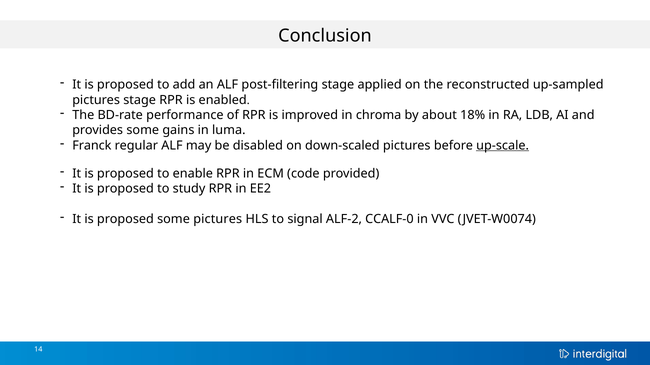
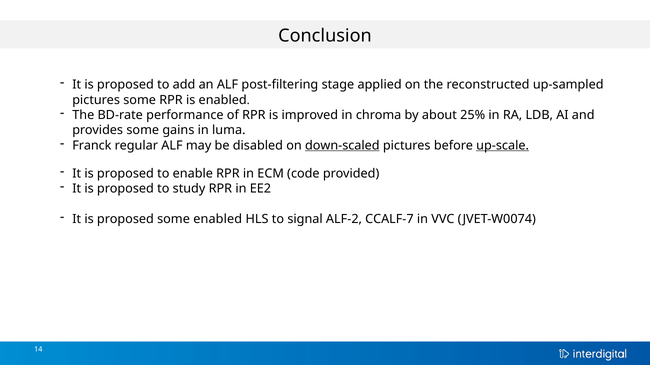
pictures stage: stage -> some
18%: 18% -> 25%
down-scaled underline: none -> present
some pictures: pictures -> enabled
CCALF-0: CCALF-0 -> CCALF-7
